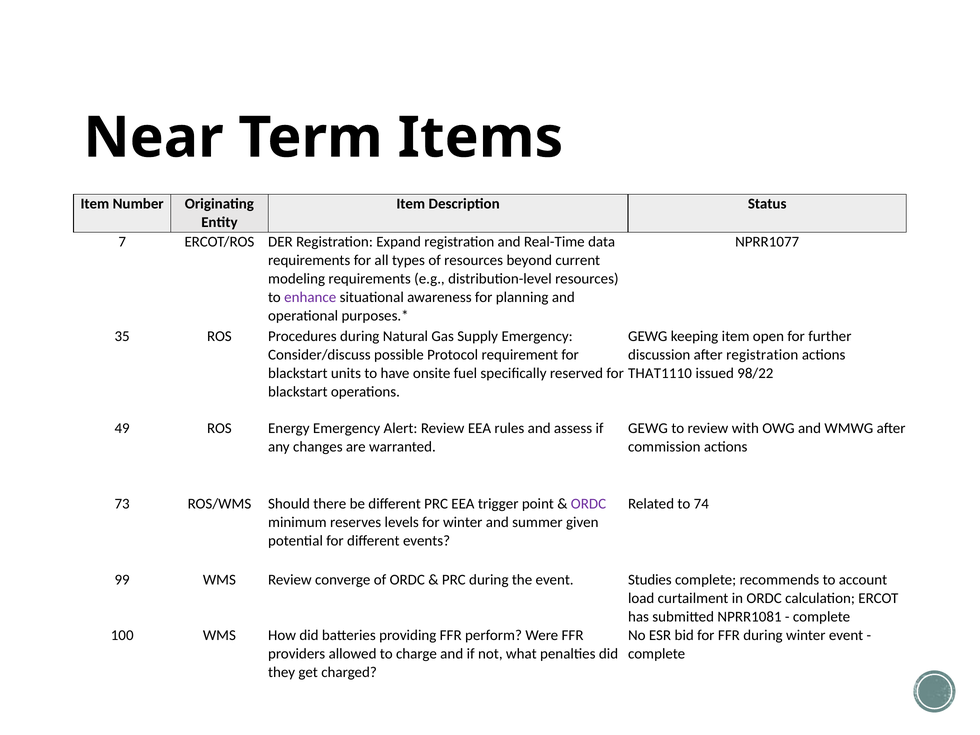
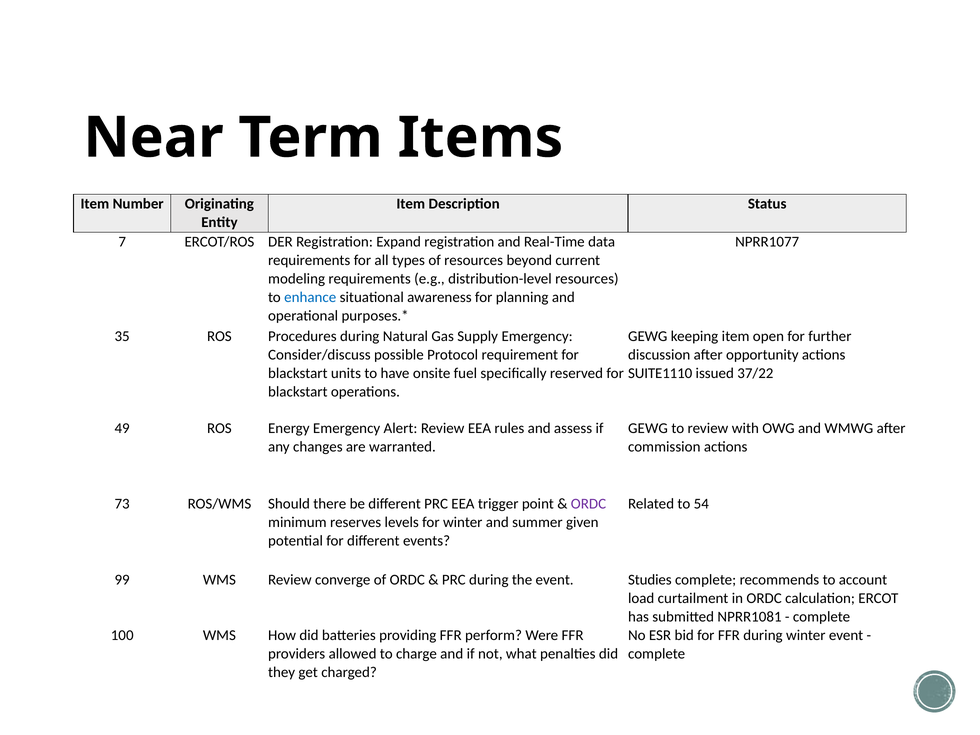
enhance colour: purple -> blue
after registration: registration -> opportunity
THAT1110: THAT1110 -> SUITE1110
98/22: 98/22 -> 37/22
74: 74 -> 54
